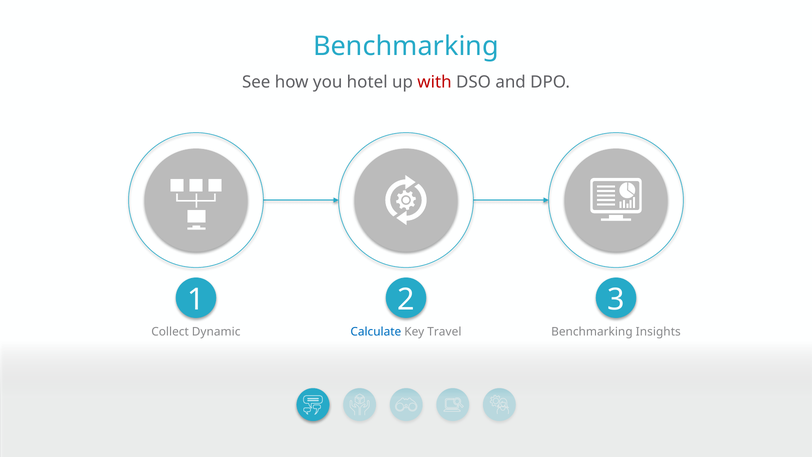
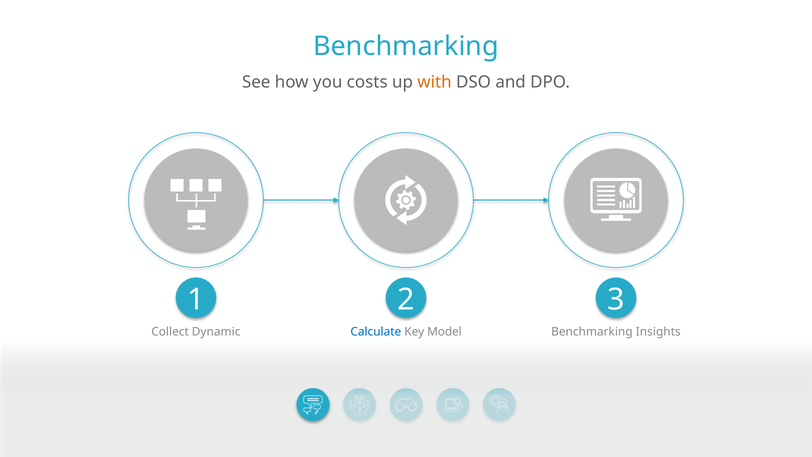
hotel: hotel -> costs
with colour: red -> orange
Travel: Travel -> Model
